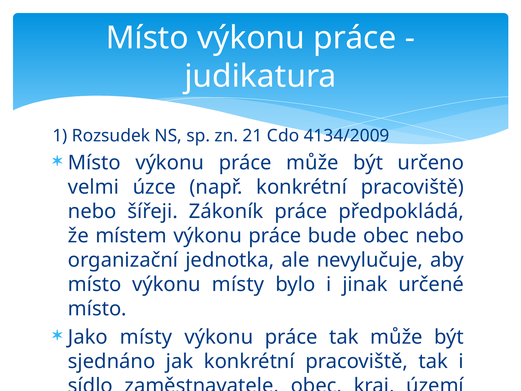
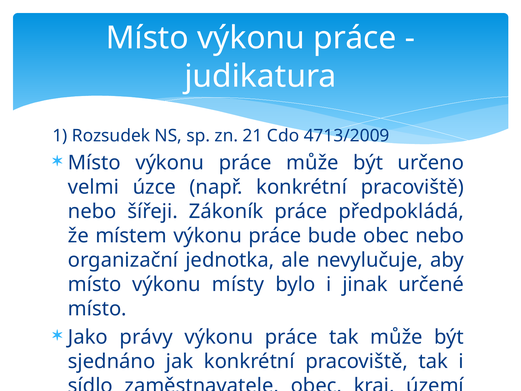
4134/2009: 4134/2009 -> 4713/2009
Jako místy: místy -> právy
